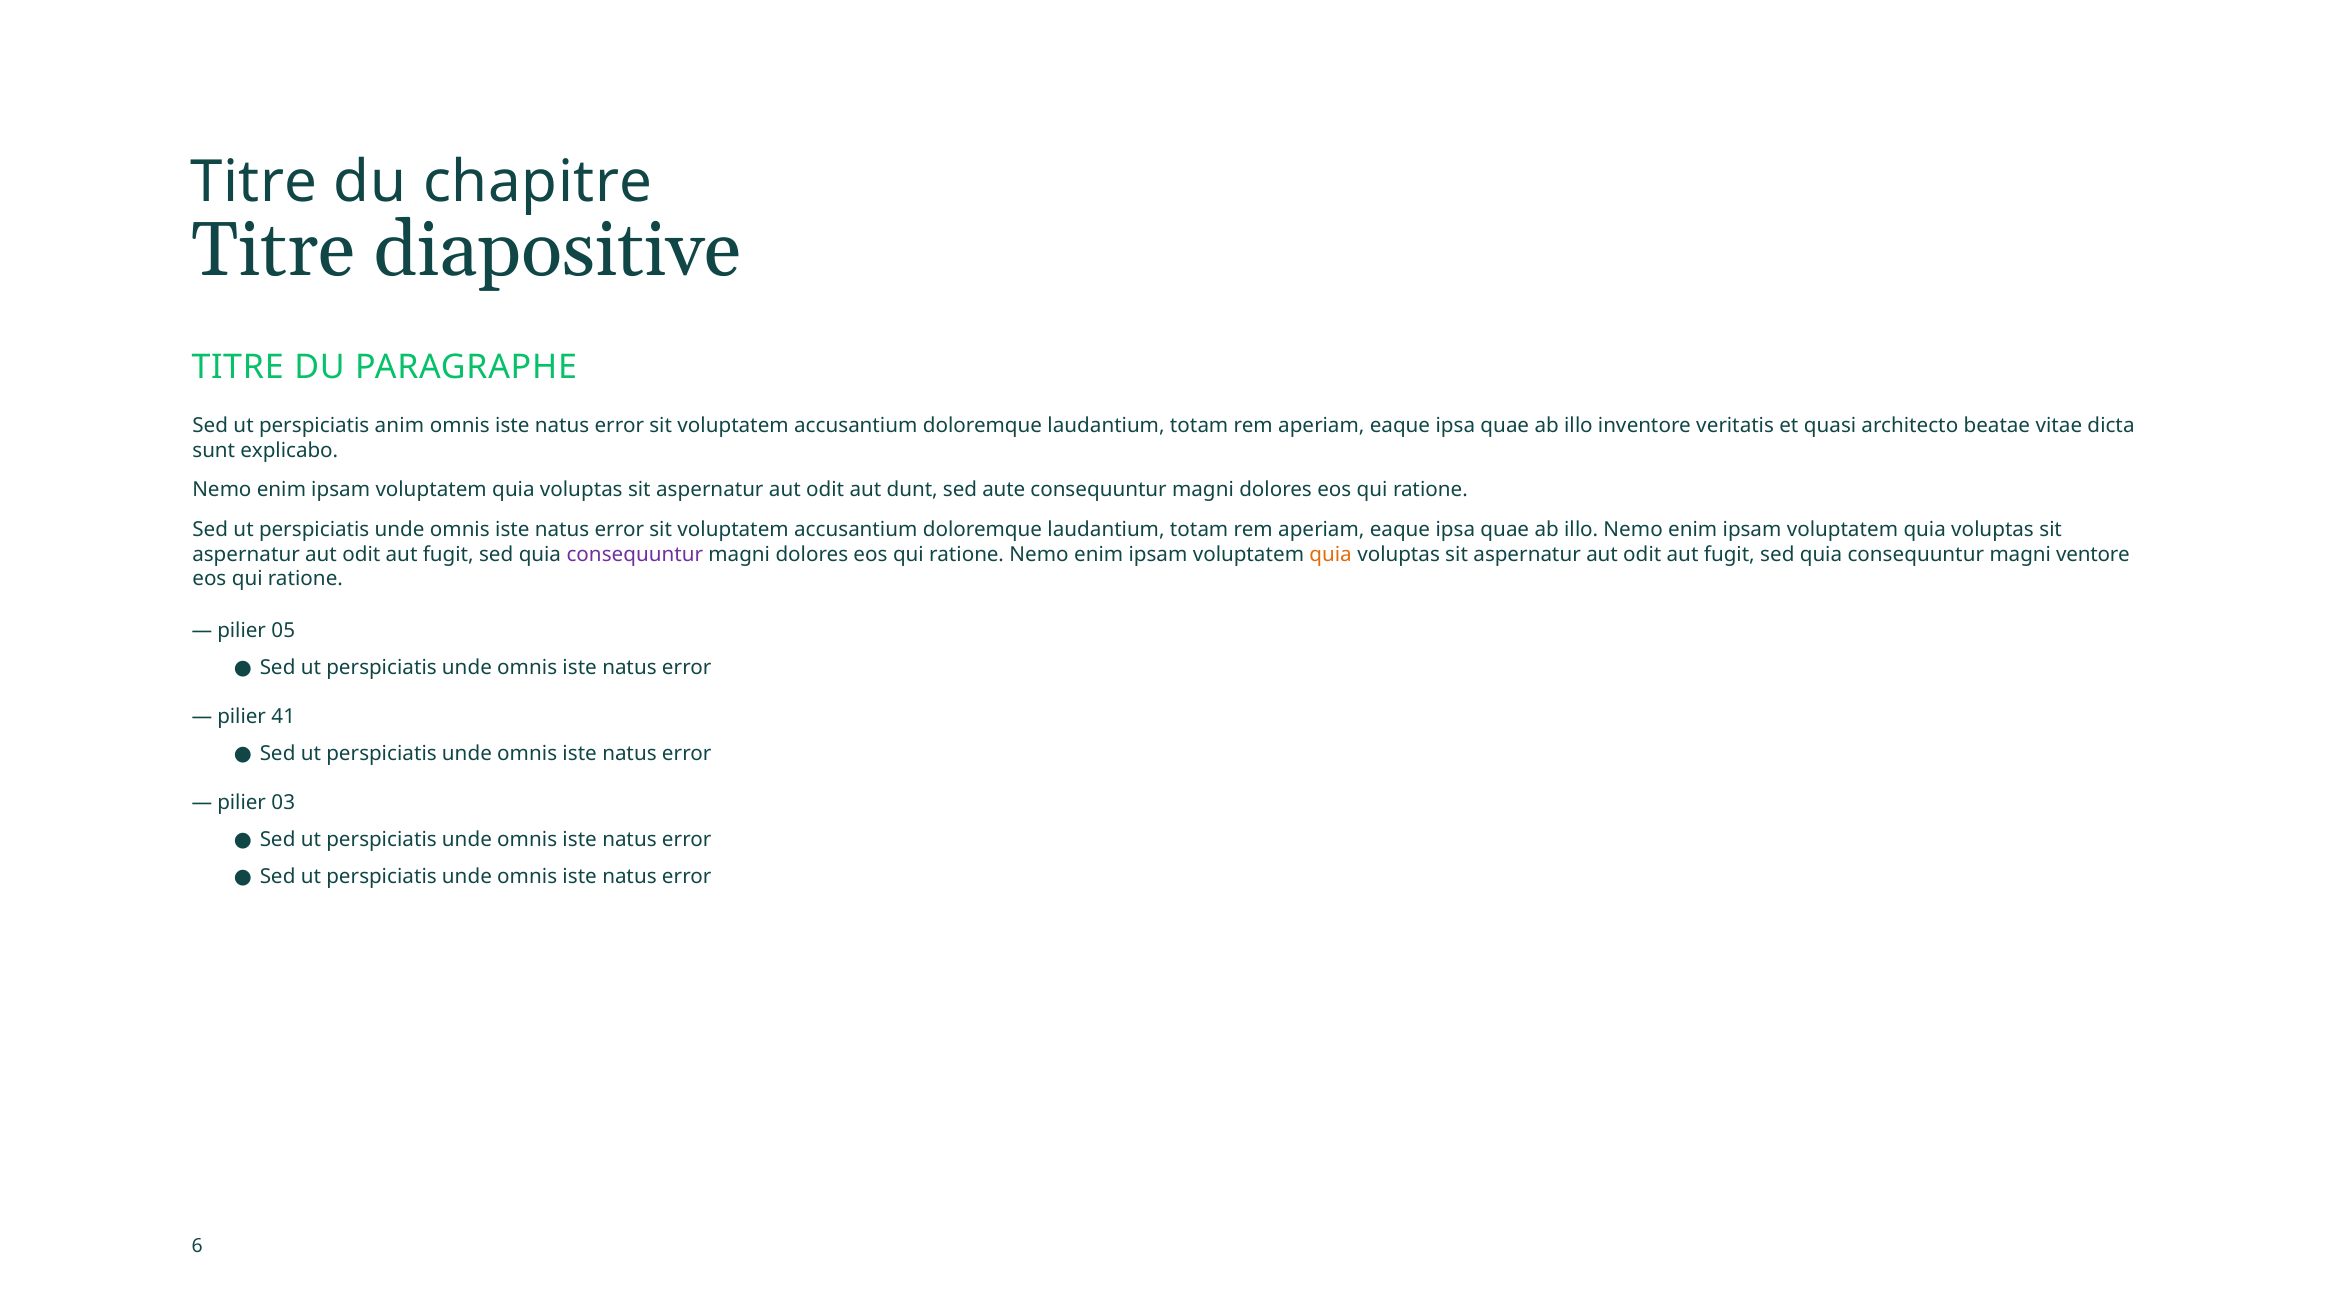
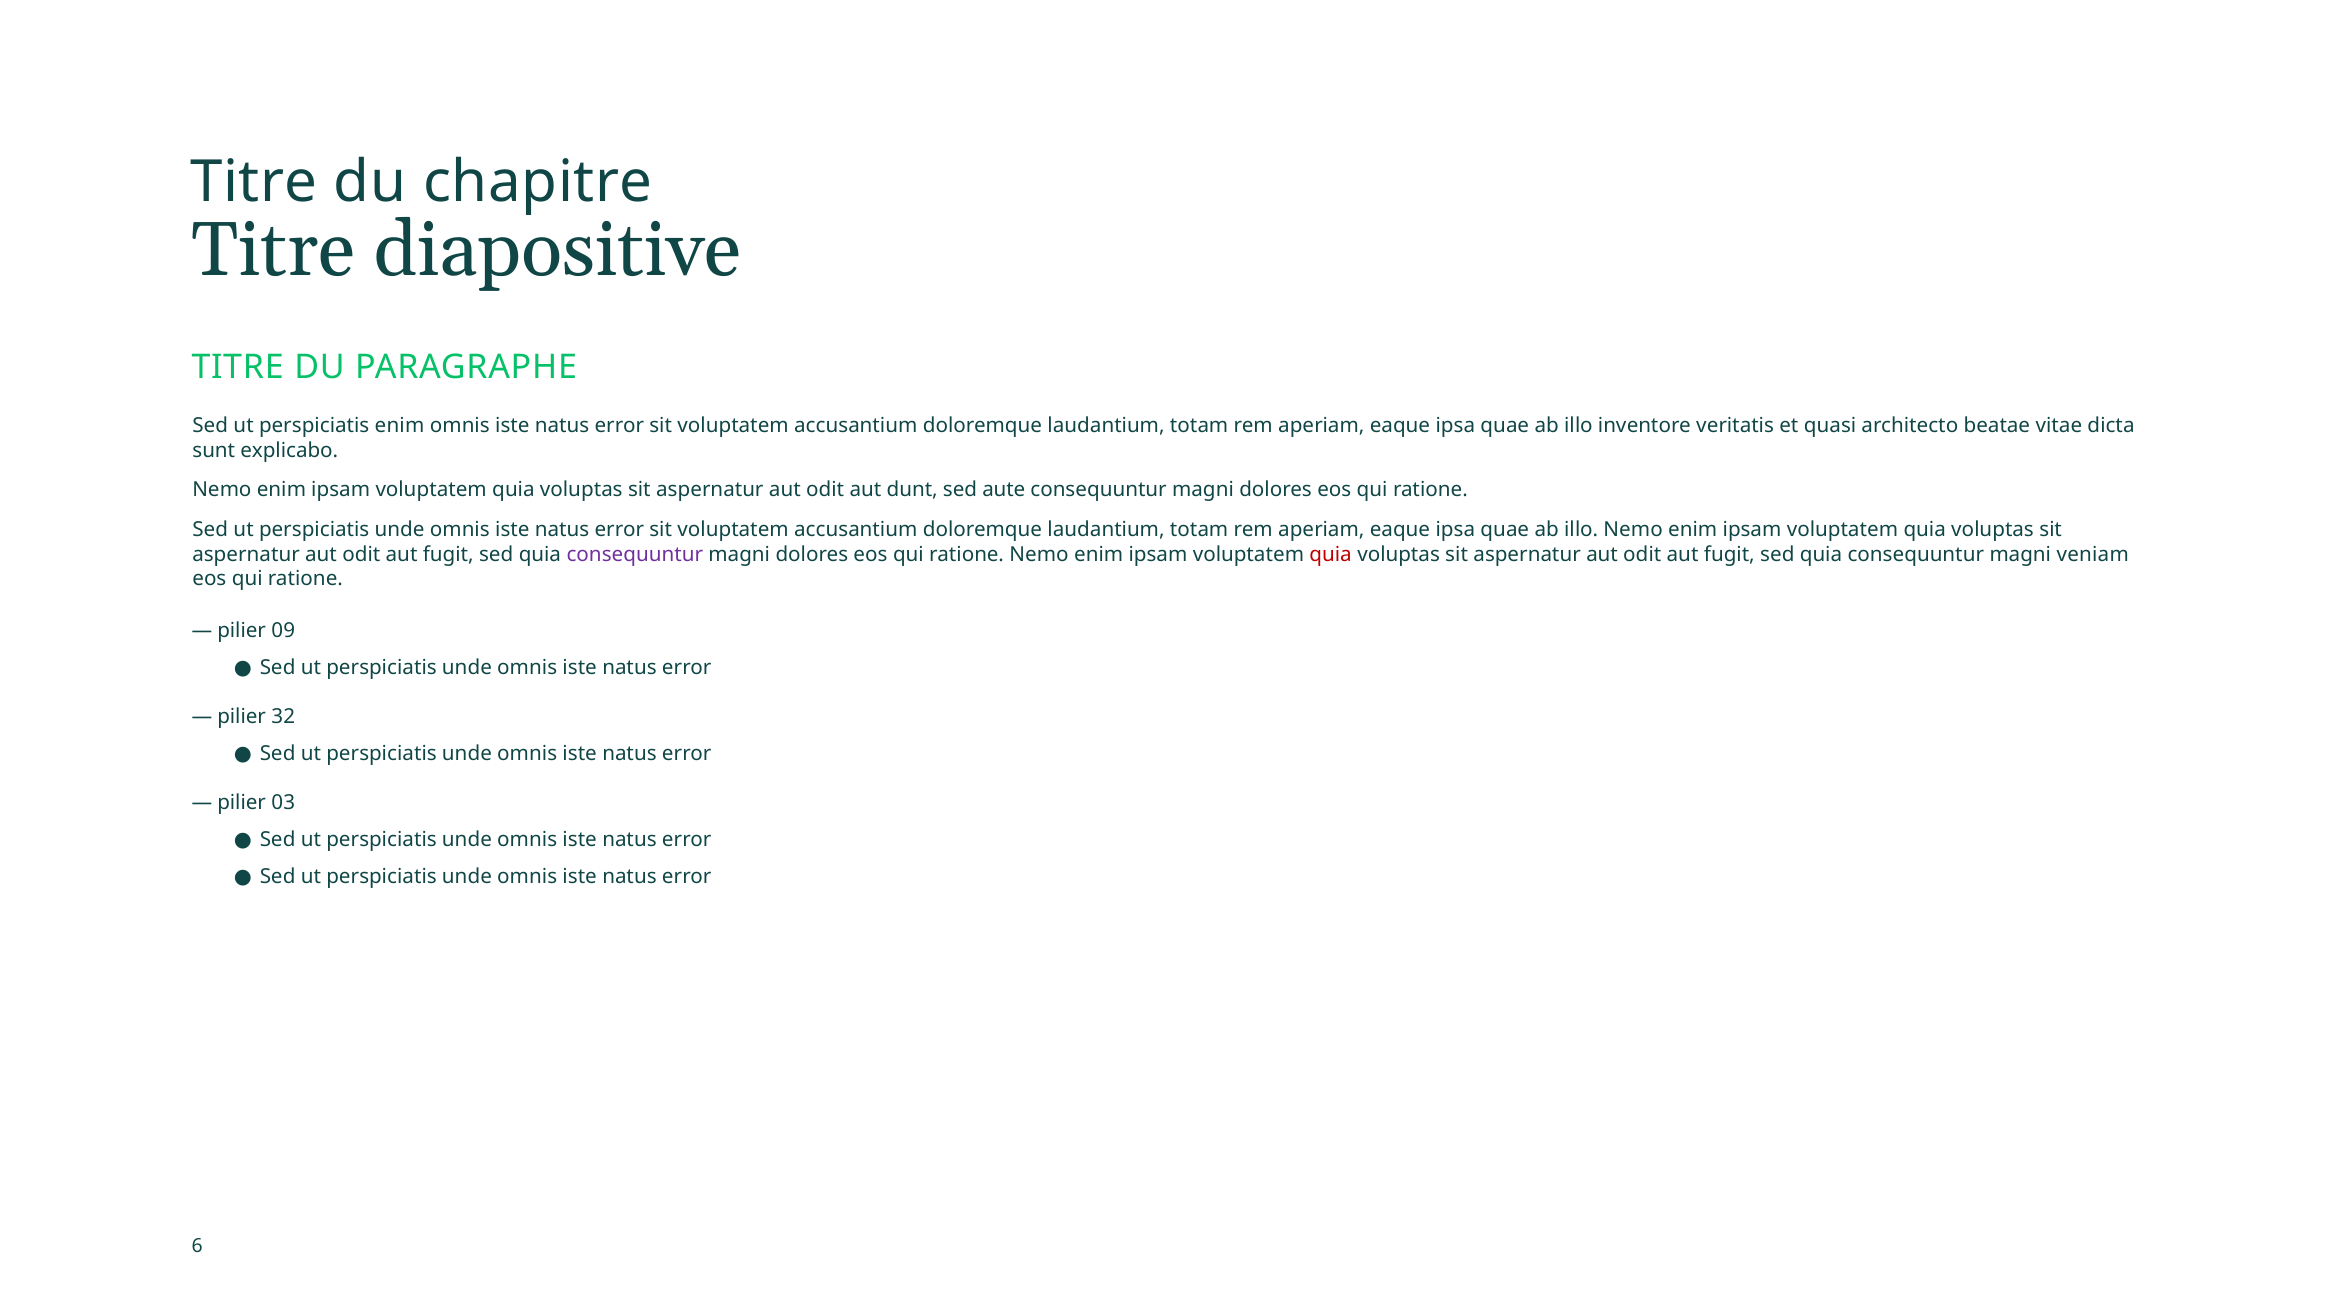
perspiciatis anim: anim -> enim
quia at (1331, 555) colour: orange -> red
ventore: ventore -> veniam
05: 05 -> 09
41: 41 -> 32
